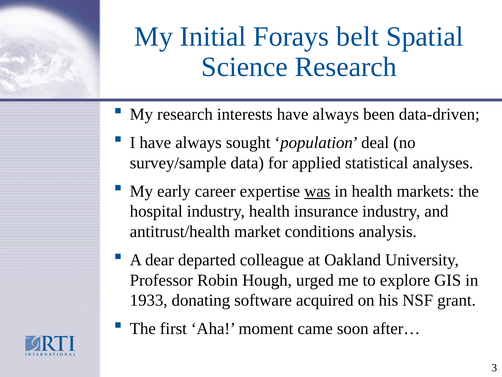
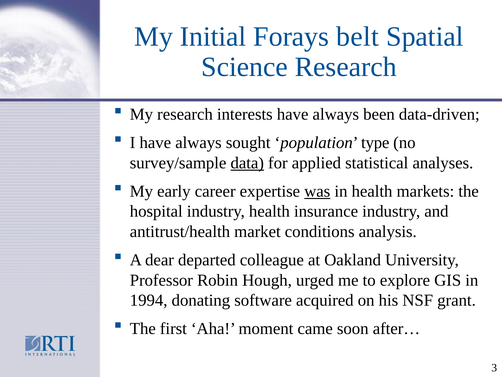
deal: deal -> type
data underline: none -> present
1933: 1933 -> 1994
